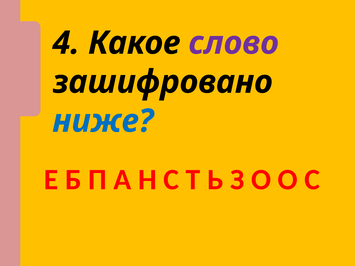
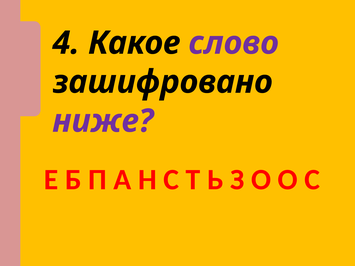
ниже colour: blue -> purple
